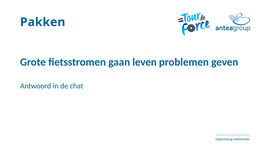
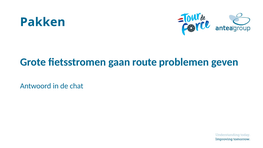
leven: leven -> route
